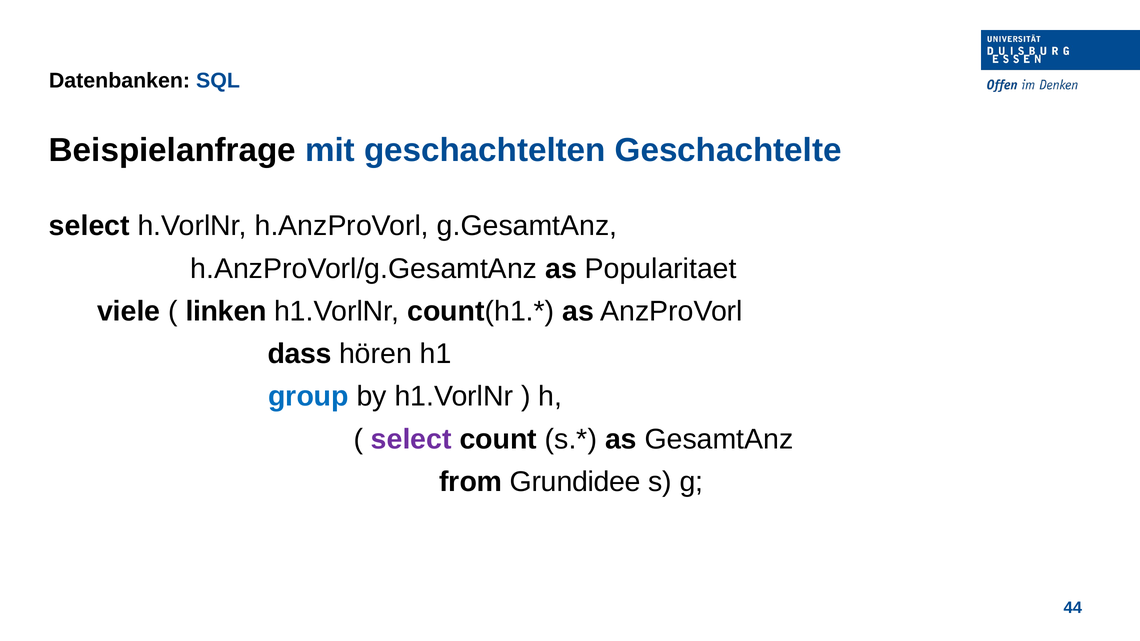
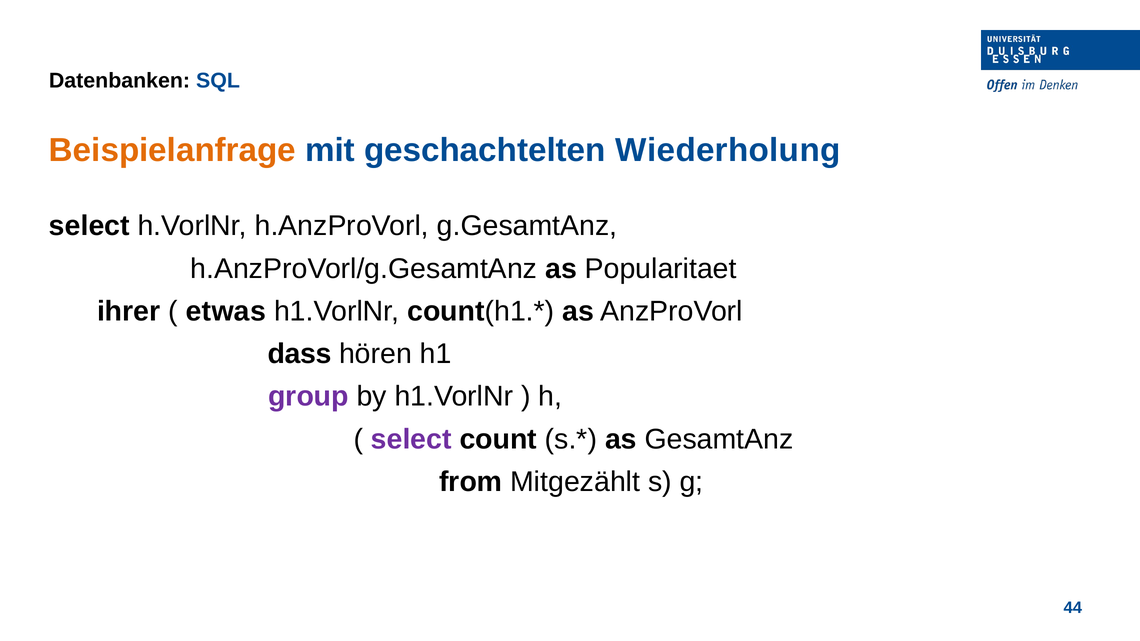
Beispielanfrage colour: black -> orange
Geschachtelte: Geschachtelte -> Wiederholung
viele: viele -> ihrer
linken: linken -> etwas
group colour: blue -> purple
Grundidee: Grundidee -> Mitgezählt
